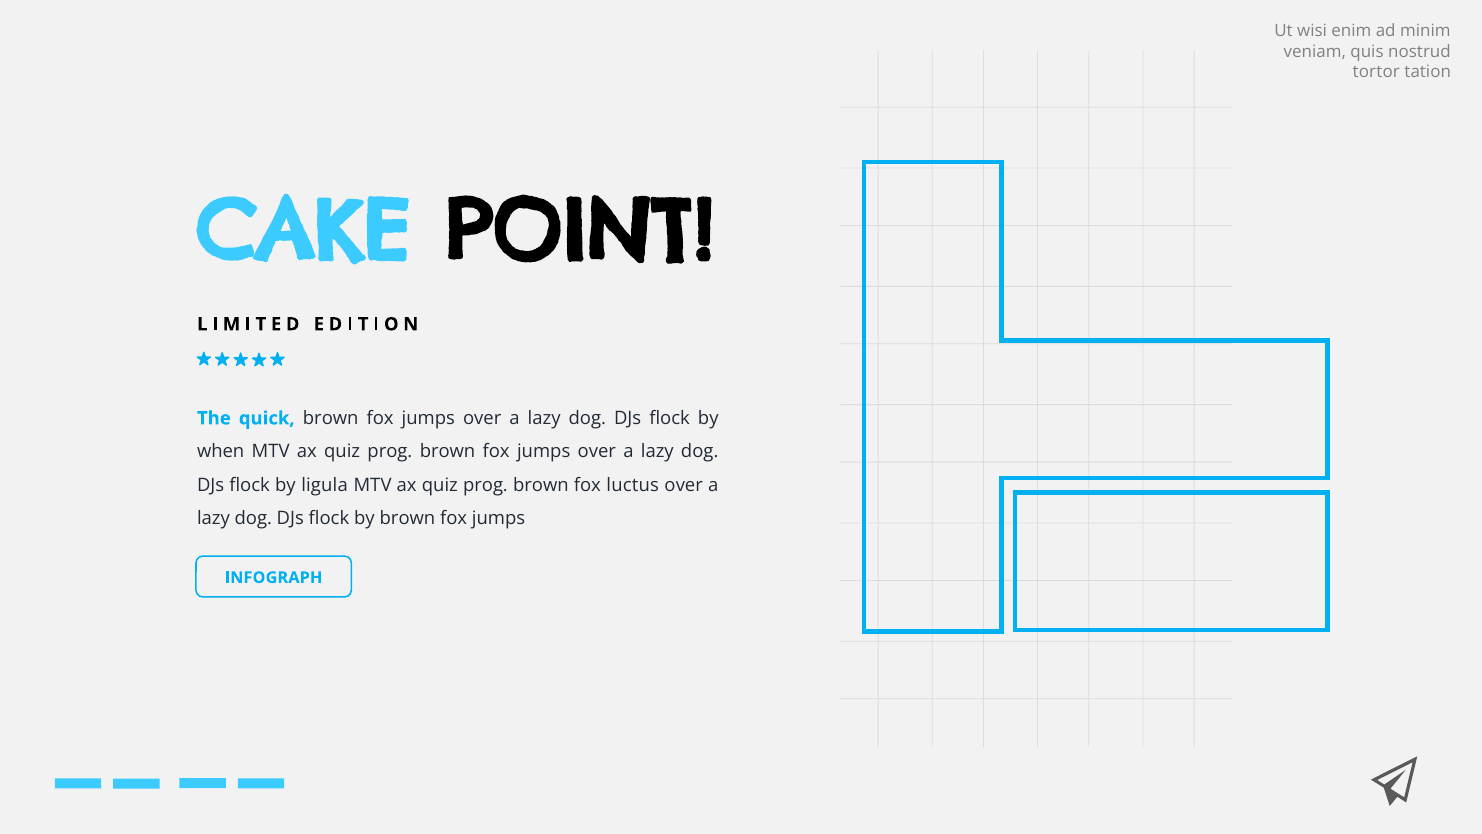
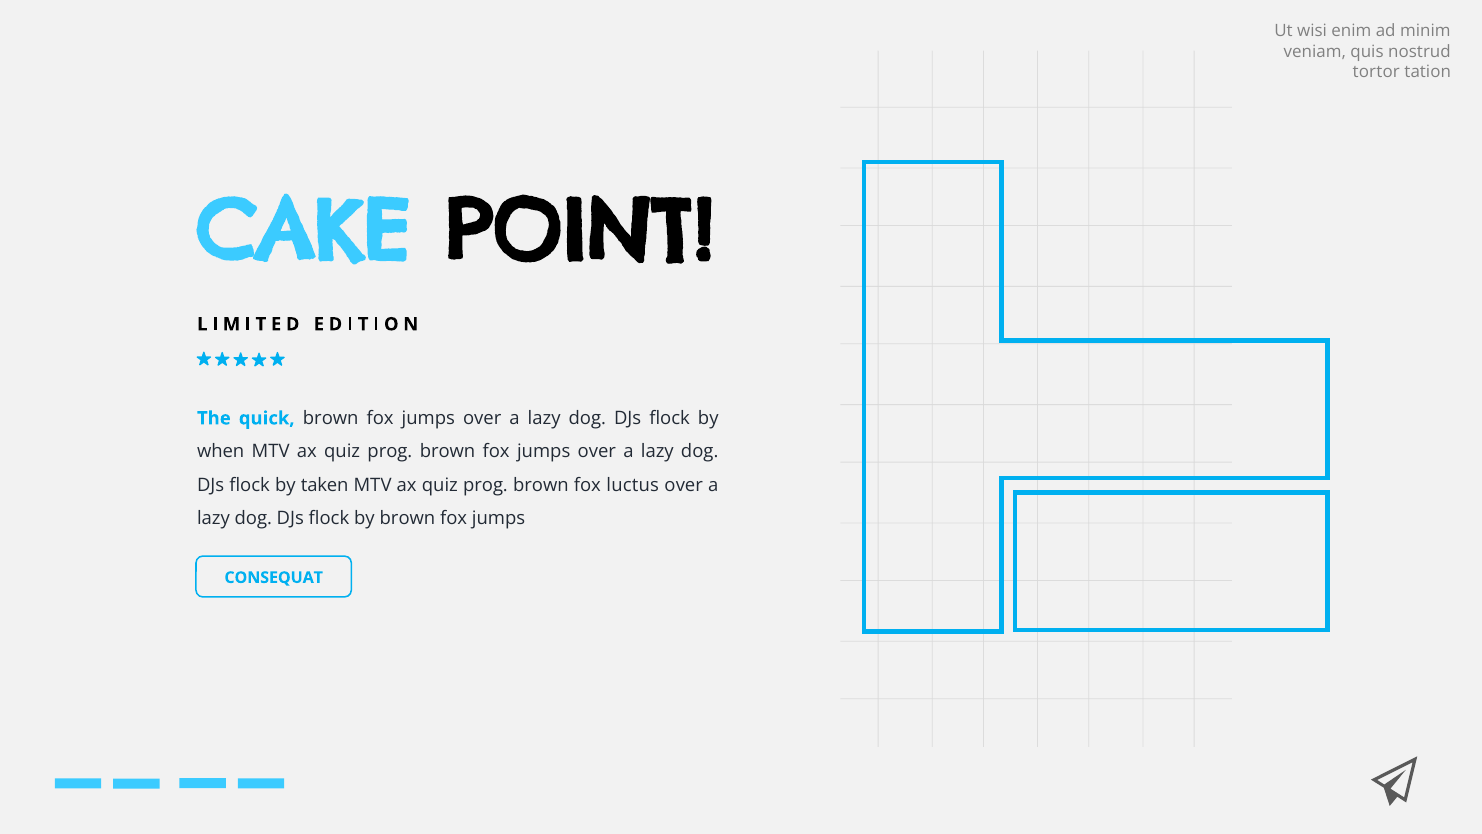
ligula: ligula -> taken
INFOGRAPH: INFOGRAPH -> CONSEQUAT
